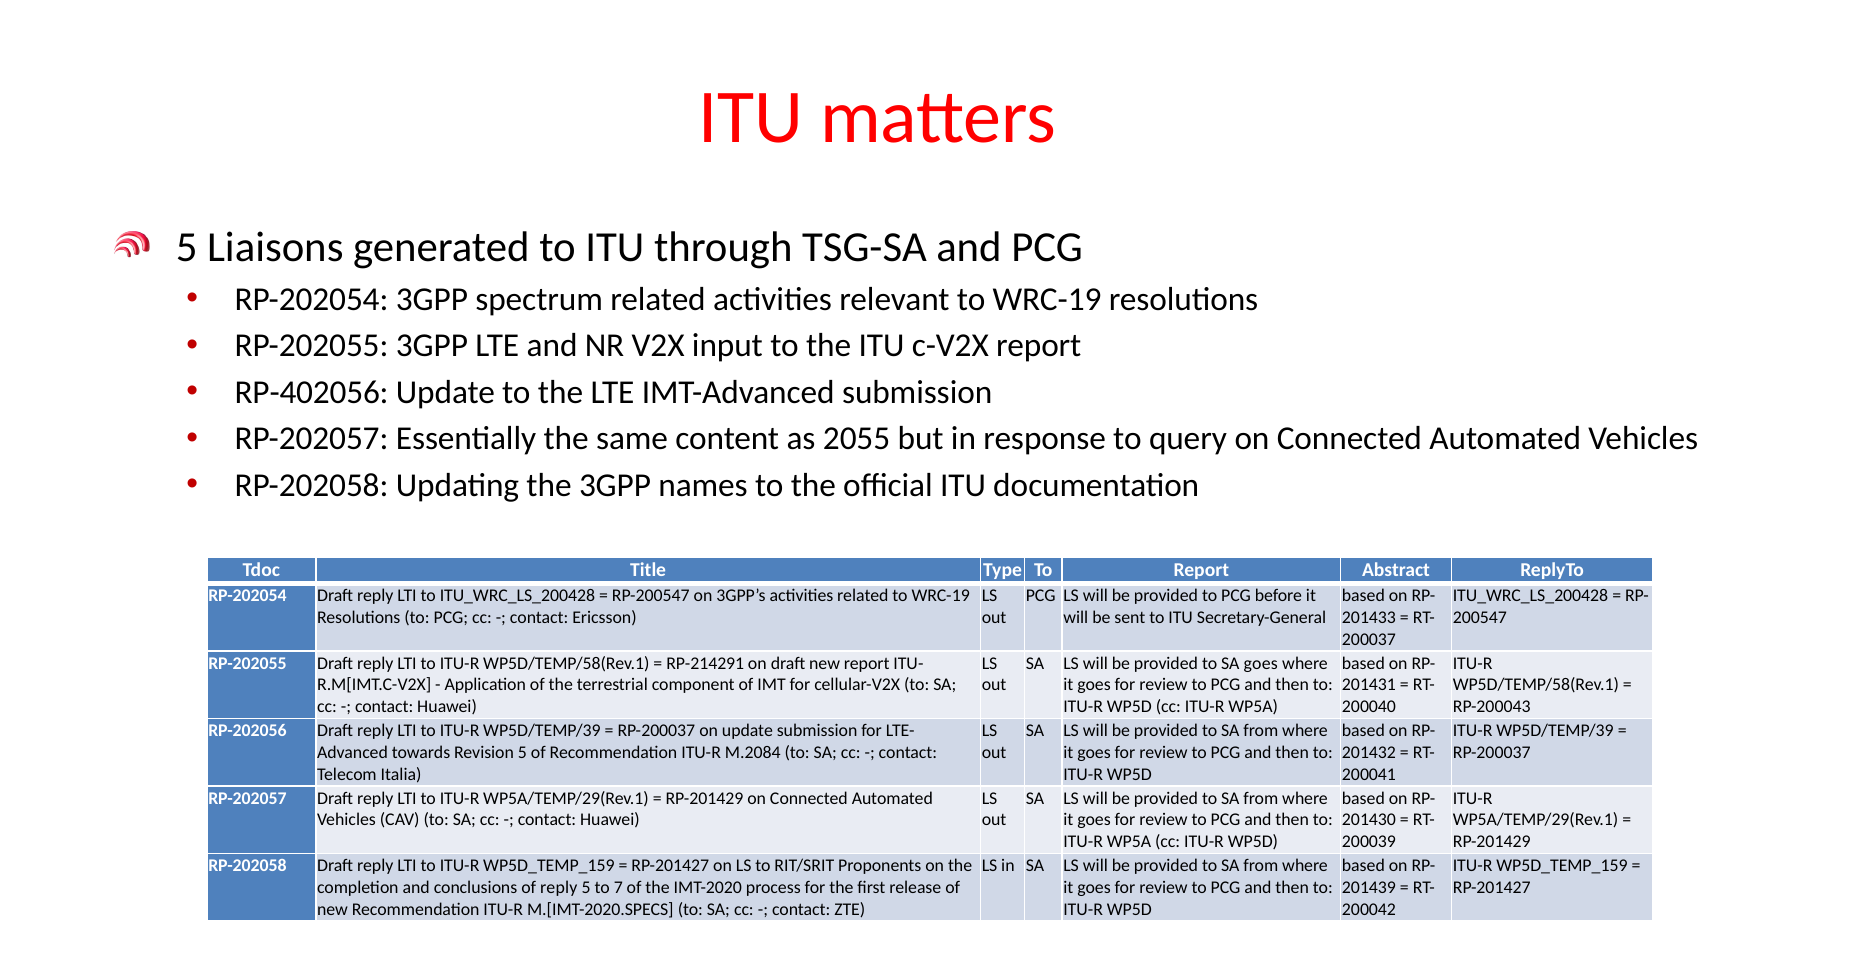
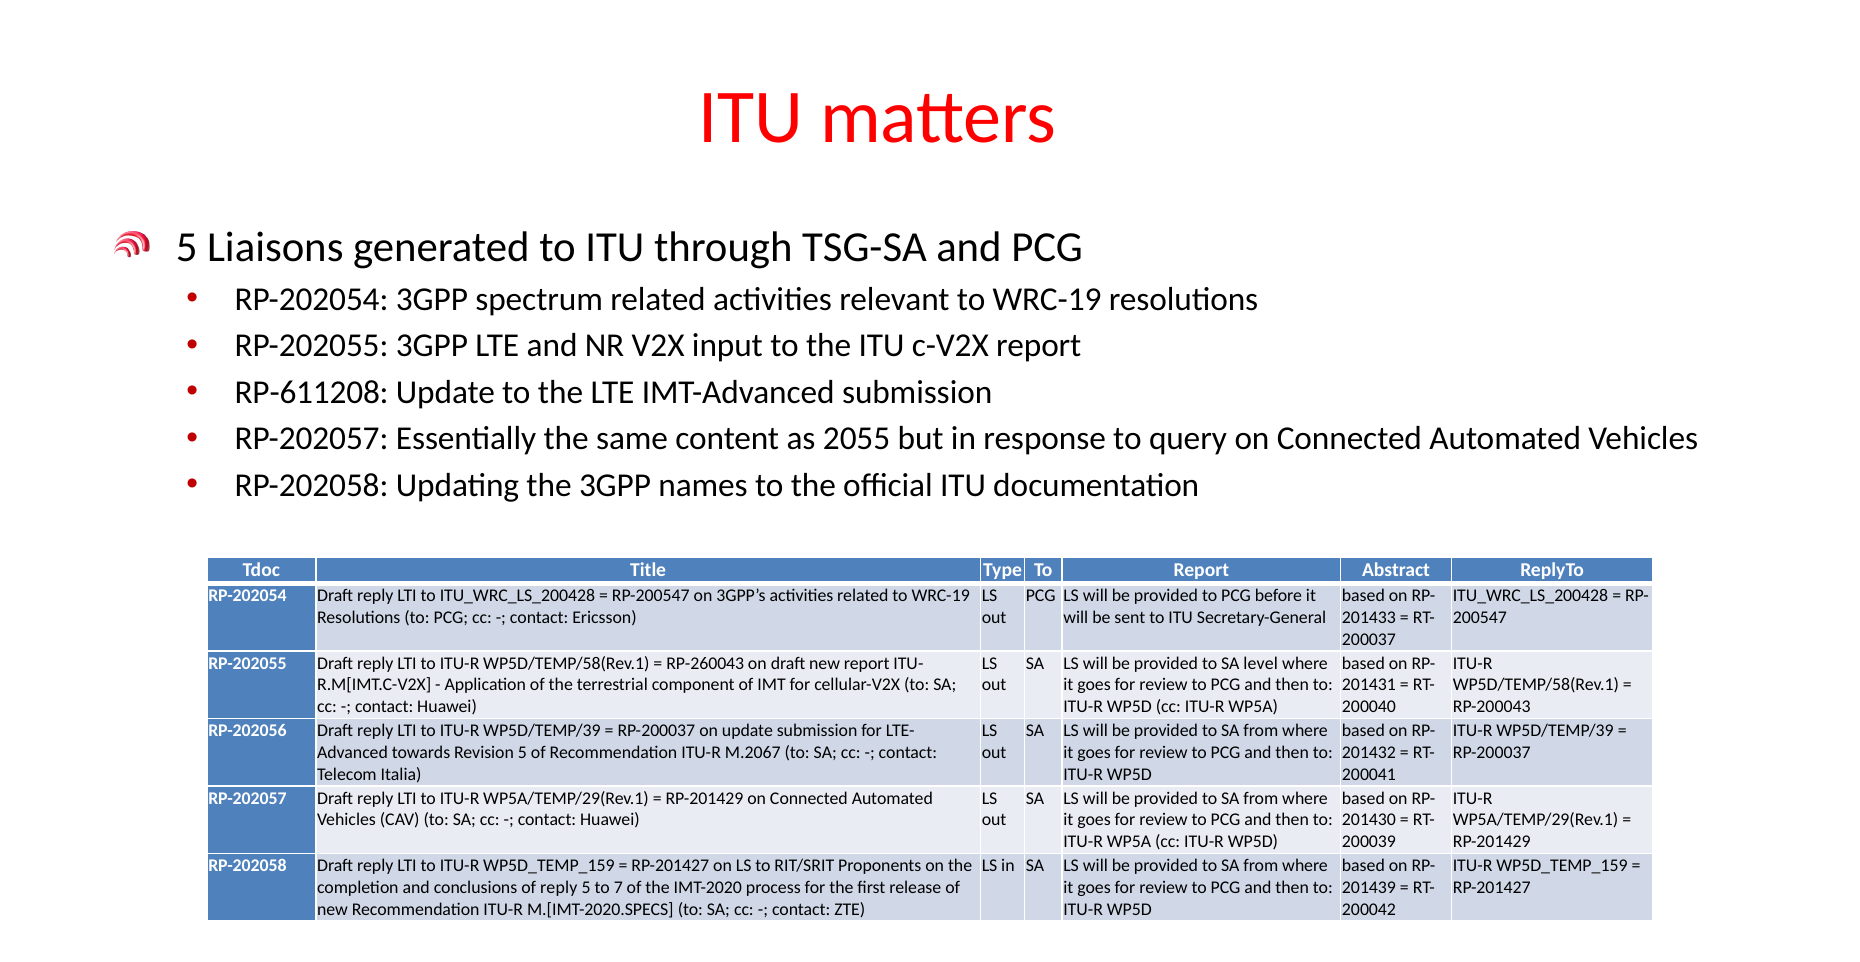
RP-402056: RP-402056 -> RP-611208
RP-214291: RP-214291 -> RP-260043
SA goes: goes -> level
M.2084: M.2084 -> M.2067
